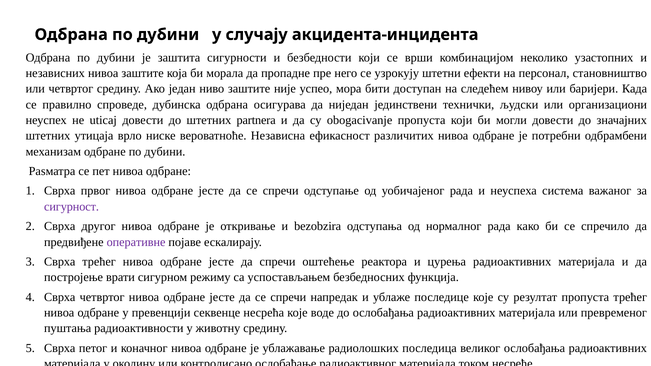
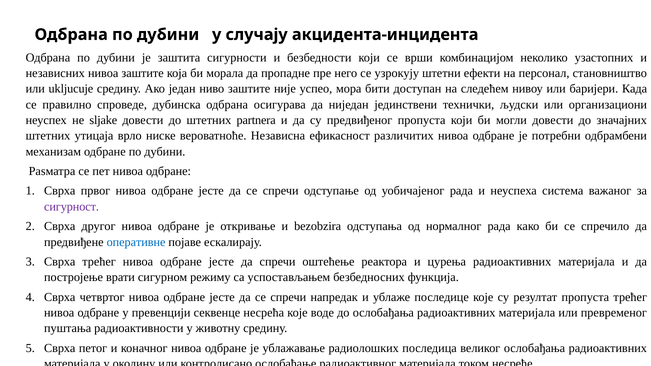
или четвртог: четвртог -> ukljucuje
uticaj: uticaj -> sljake
obogacivanje: obogacivanje -> предвиђеног
оперативне colour: purple -> blue
